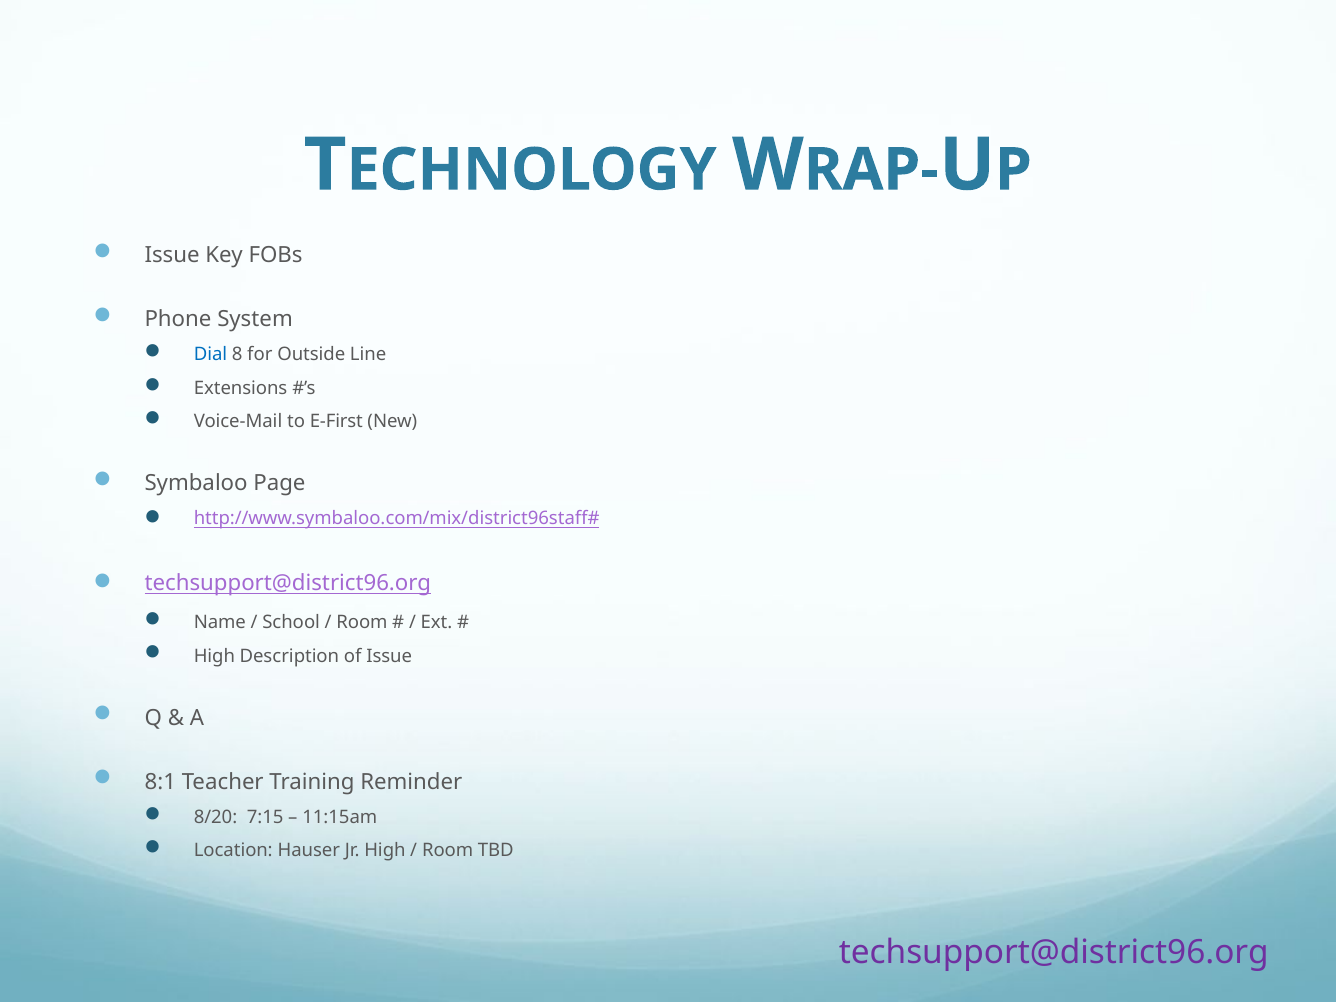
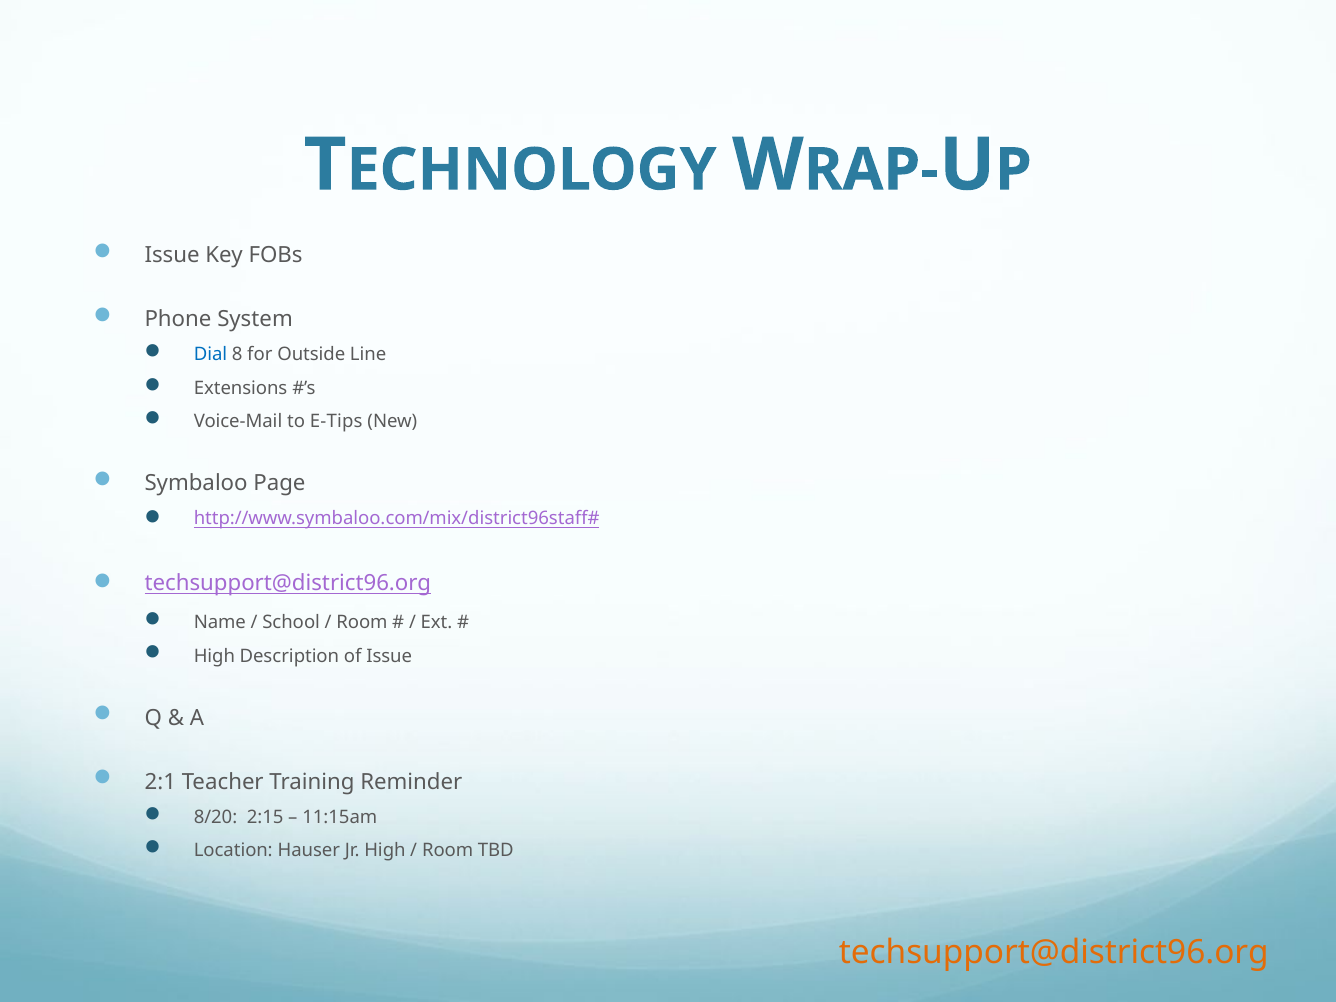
E-First: E-First -> E-Tips
8:1: 8:1 -> 2:1
7:15: 7:15 -> 2:15
techsupport@district96.org at (1054, 952) colour: purple -> orange
